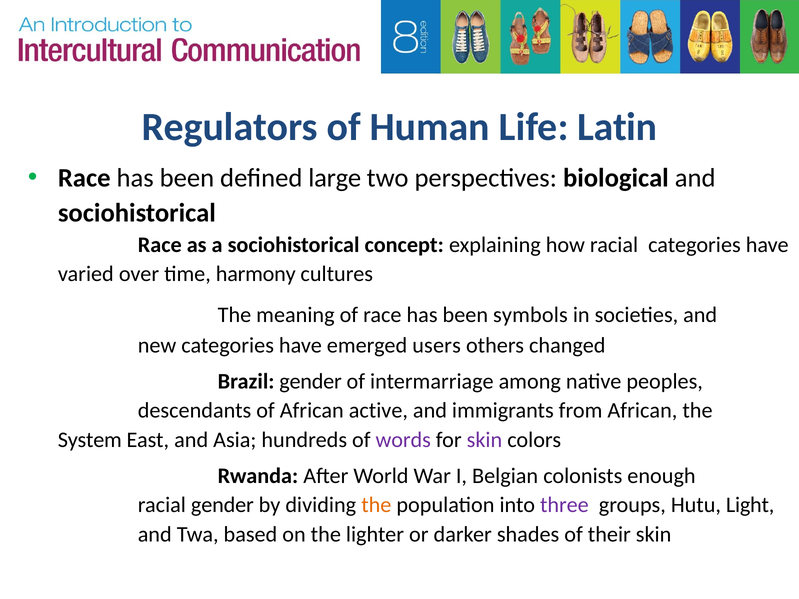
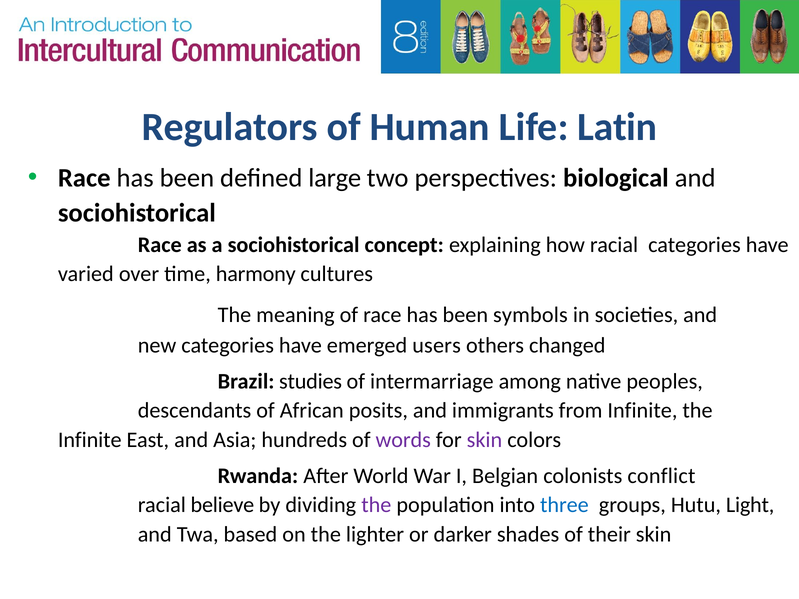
Brazil gender: gender -> studies
active: active -> posits
from African: African -> Infinite
System at (90, 440): System -> Infinite
enough: enough -> conflict
racial gender: gender -> believe
the at (376, 505) colour: orange -> purple
three colour: purple -> blue
